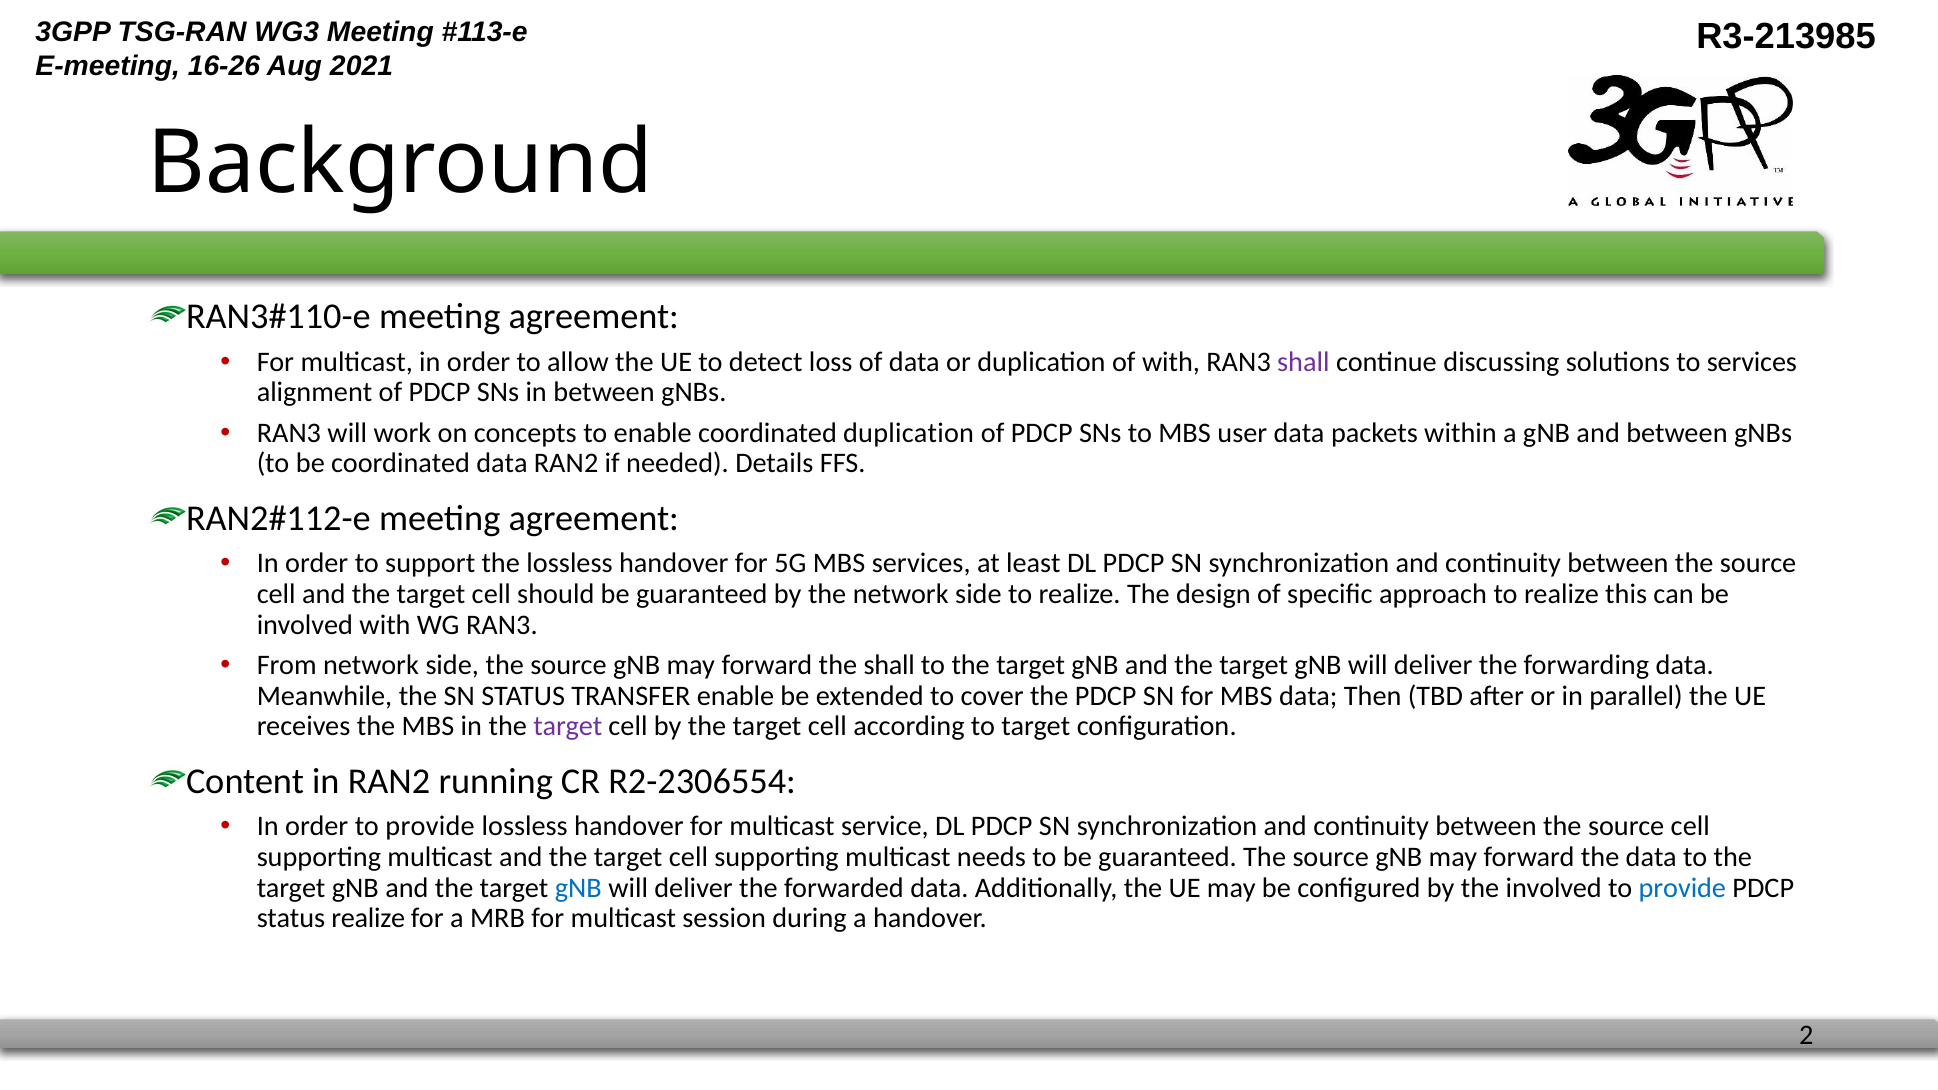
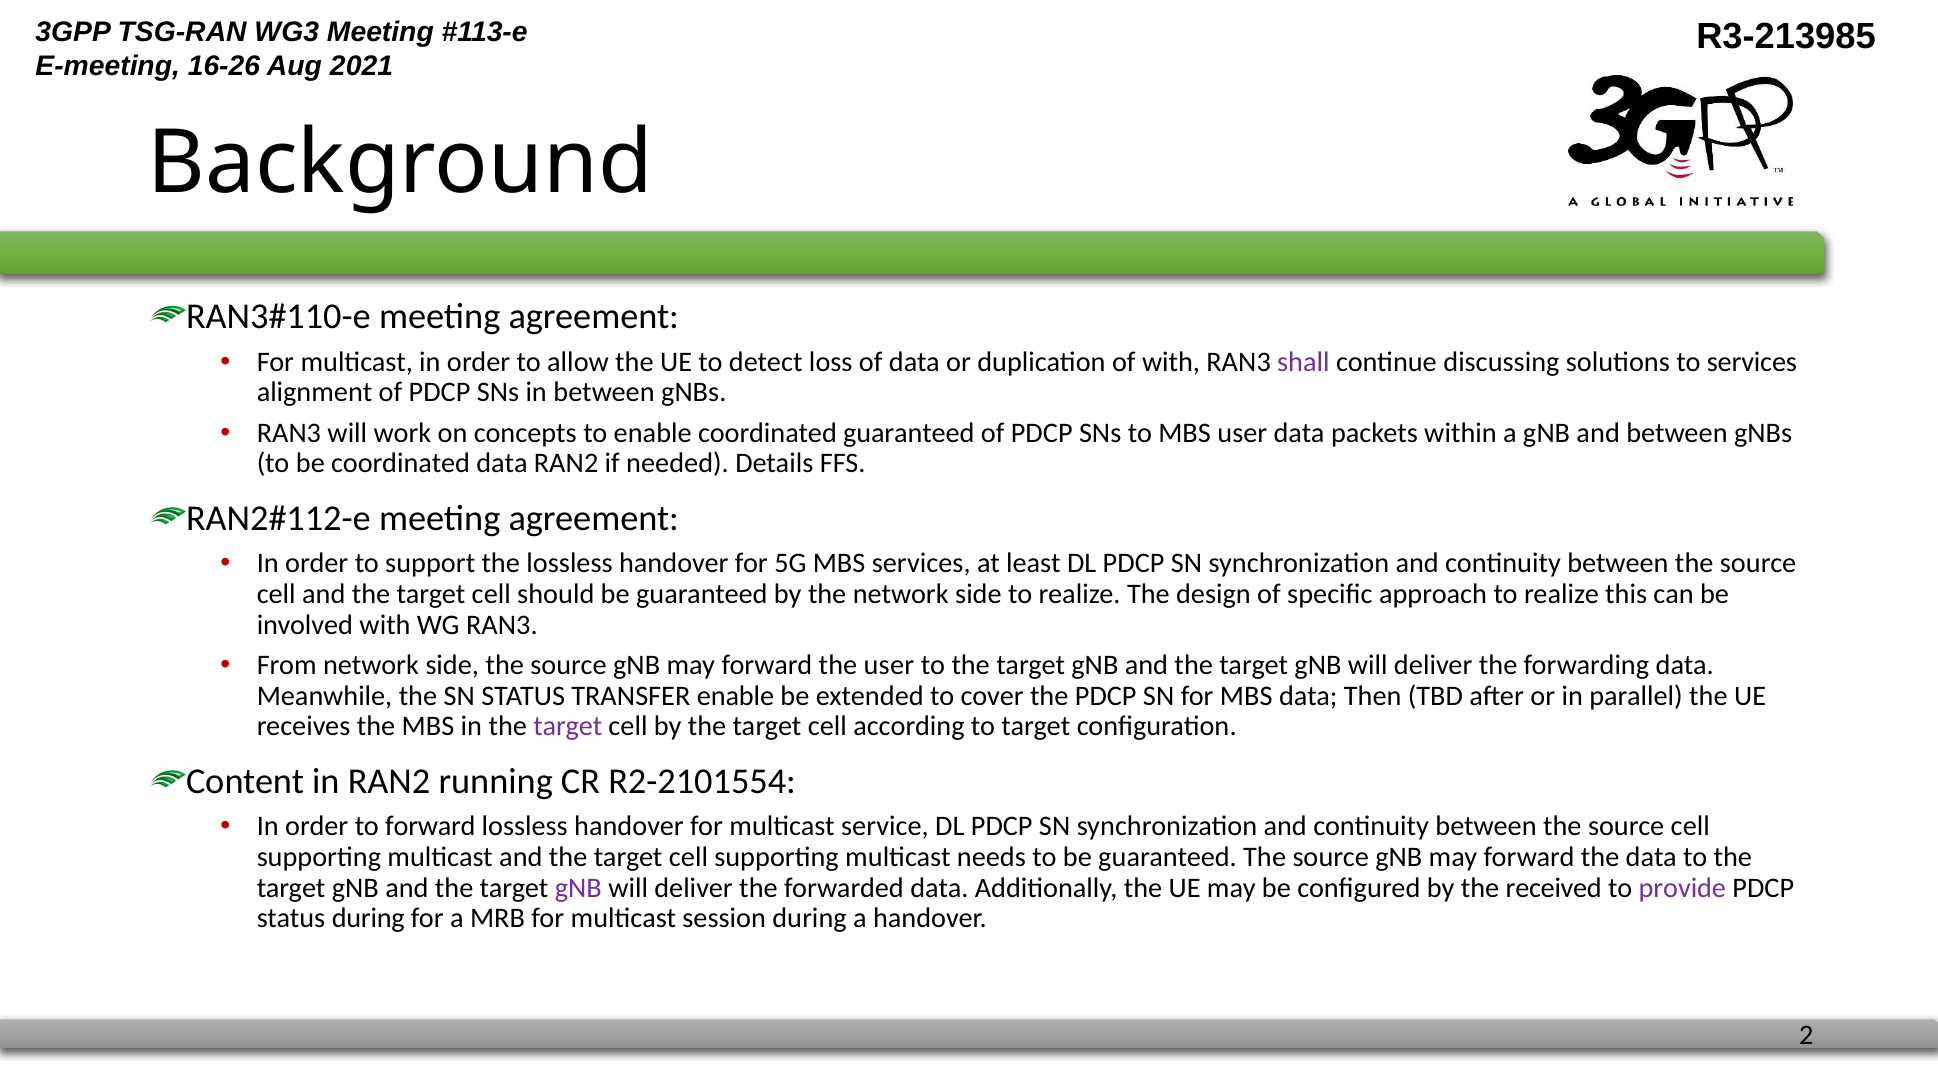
coordinated duplication: duplication -> guaranteed
the shall: shall -> user
R2-2306554: R2-2306554 -> R2-2101554
order to provide: provide -> forward
gNB at (578, 888) colour: blue -> purple
the involved: involved -> received
provide at (1682, 888) colour: blue -> purple
status realize: realize -> during
